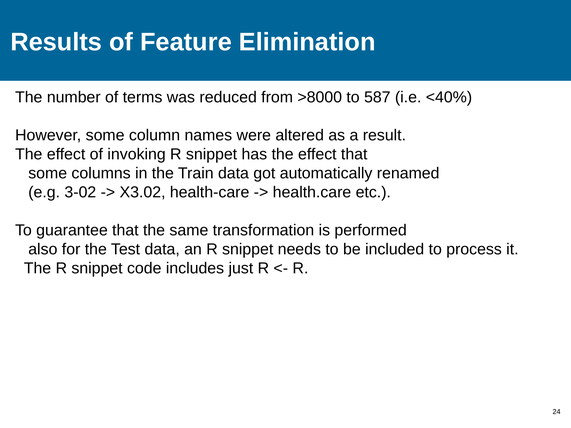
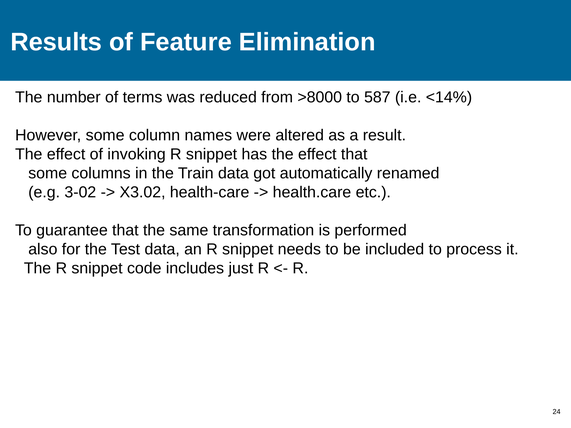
<40%: <40% -> <14%
